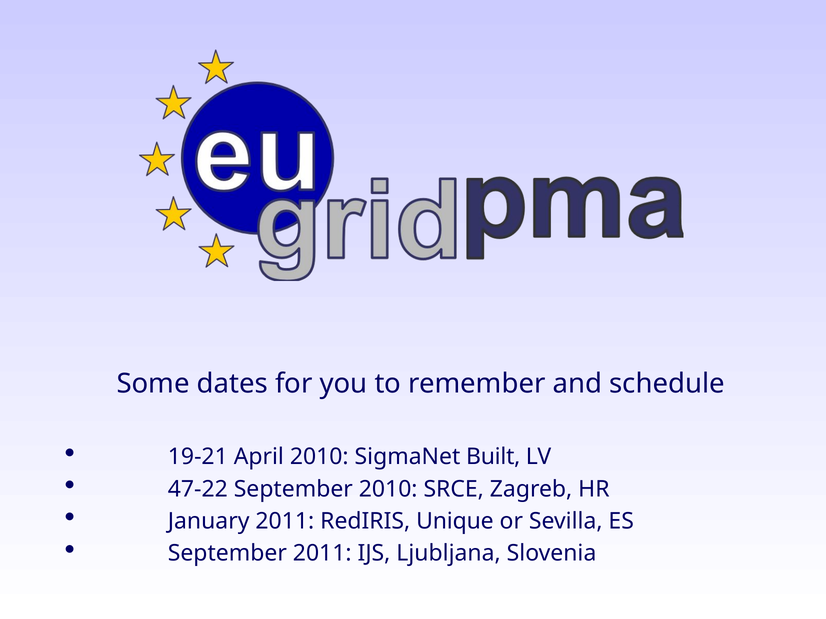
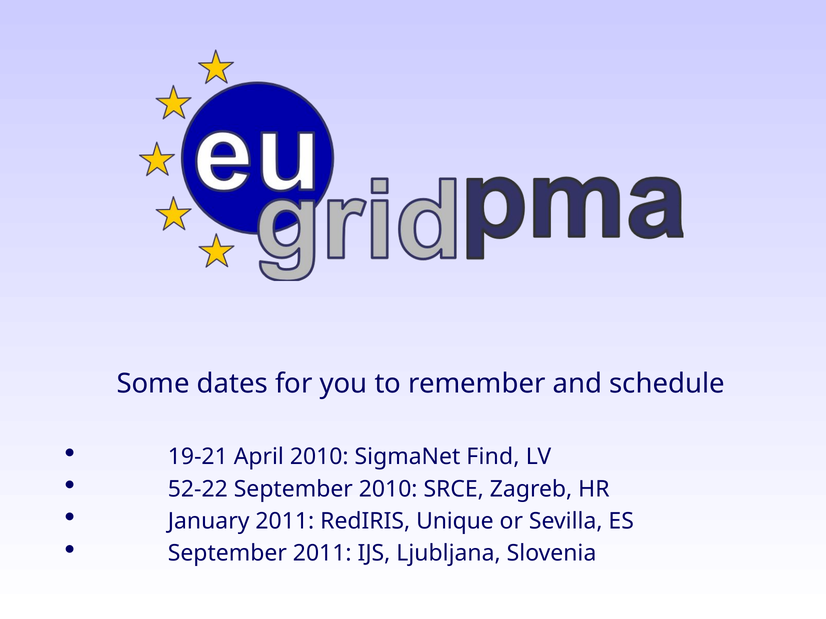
Built: Built -> Find
47-22: 47-22 -> 52-22
